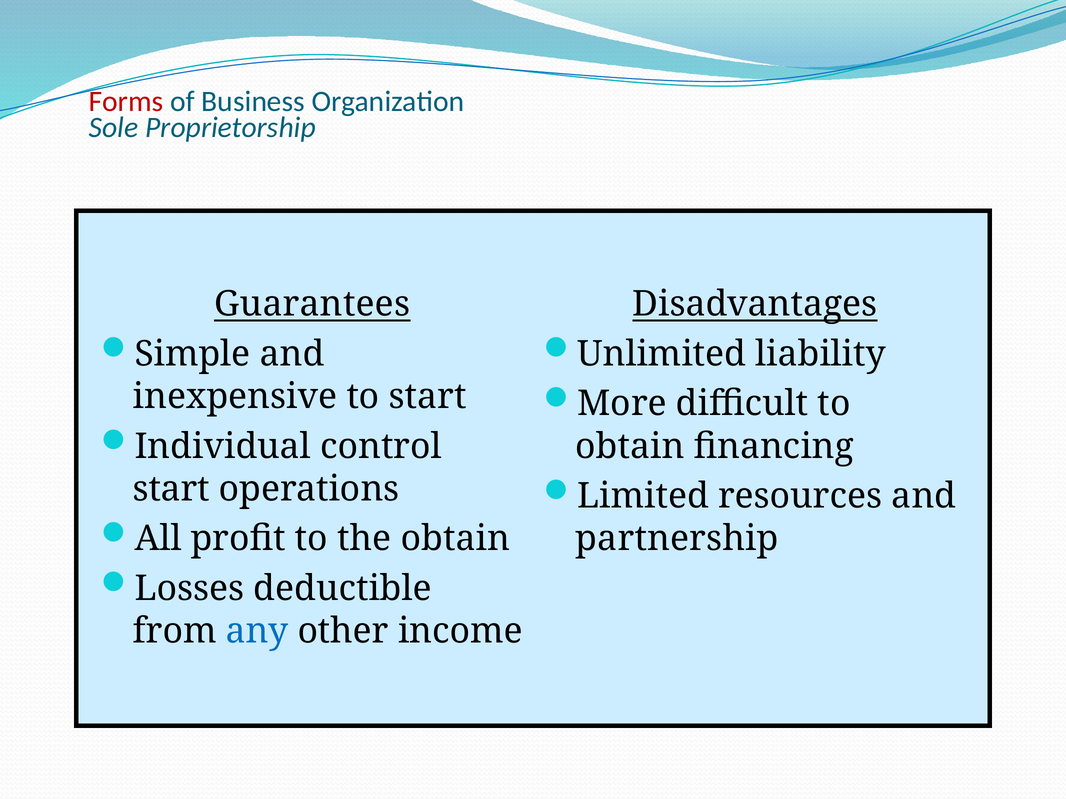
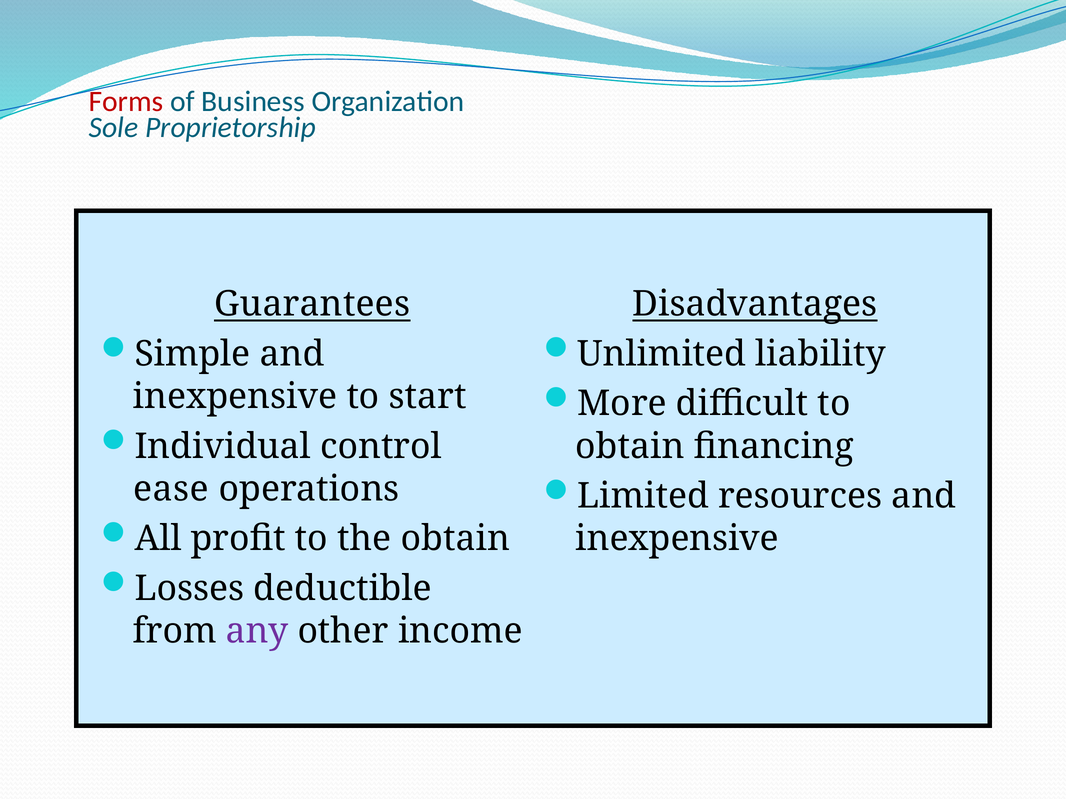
start at (171, 489): start -> ease
partnership at (677, 539): partnership -> inexpensive
any colour: blue -> purple
